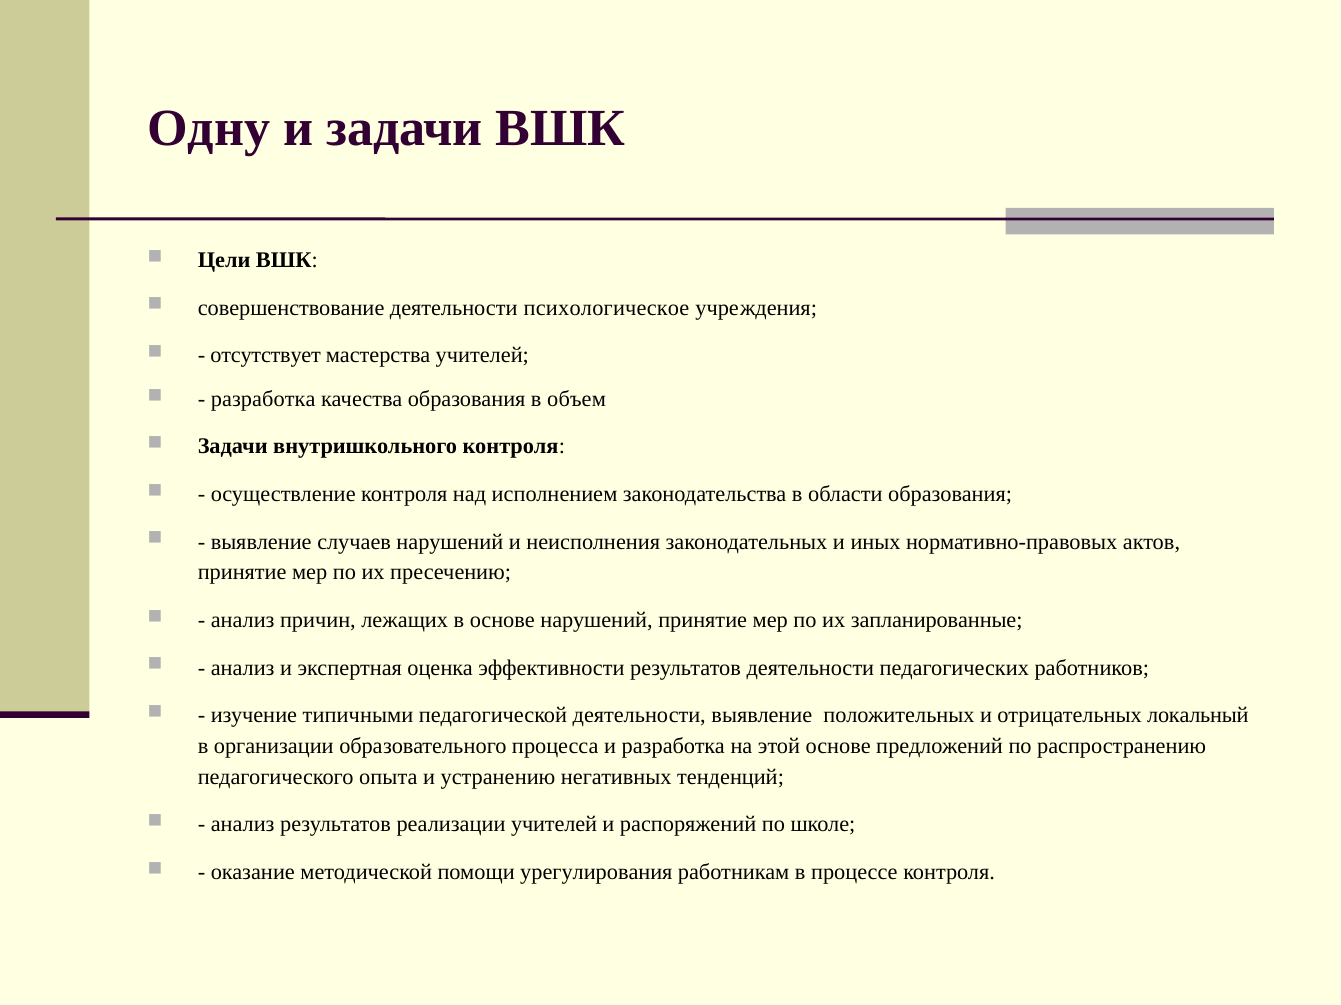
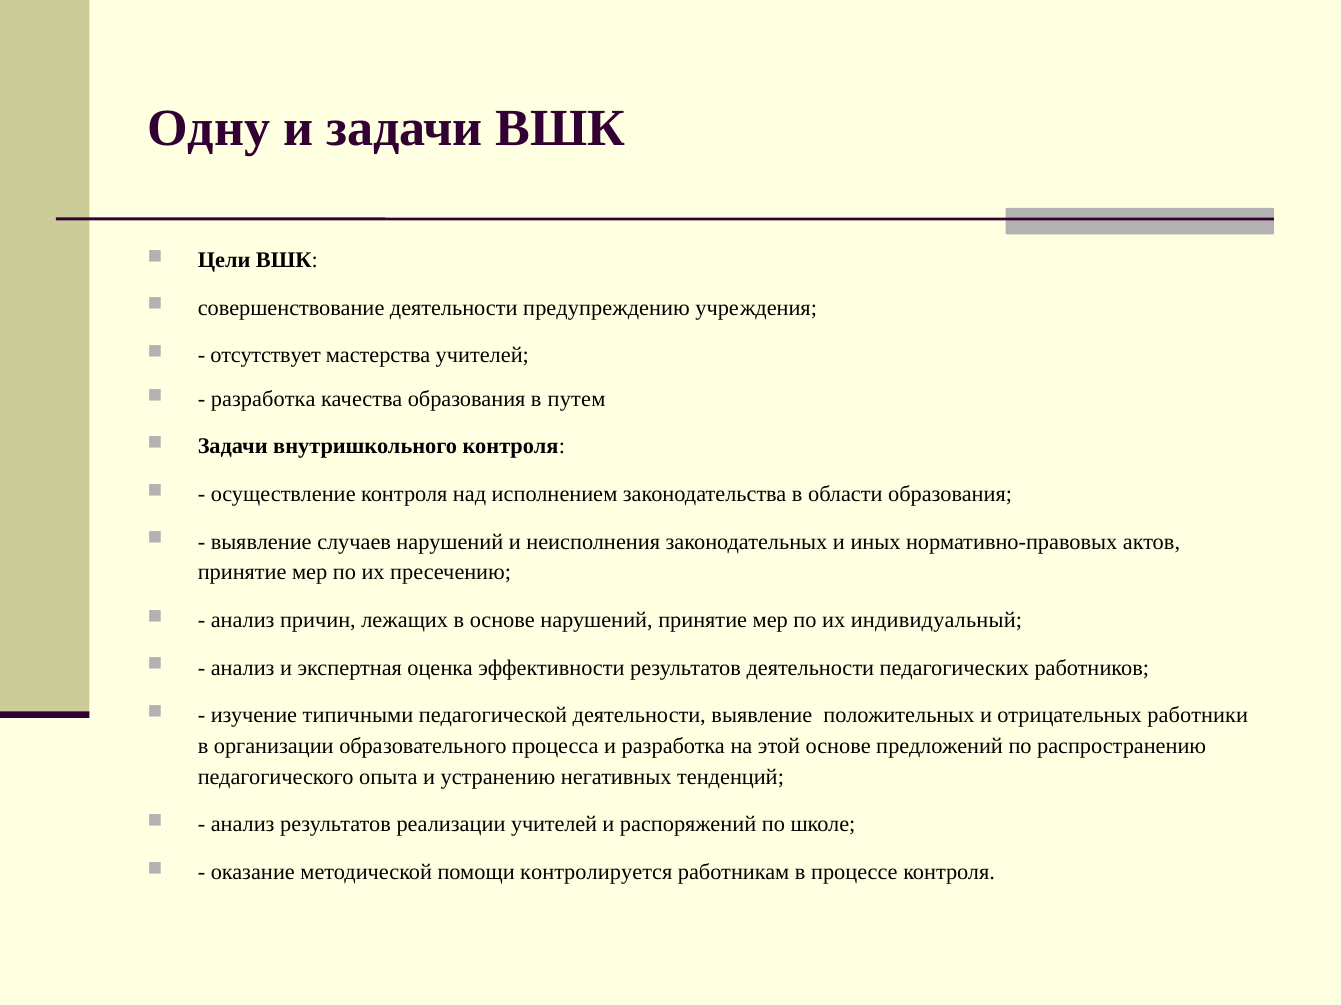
психологическое: психологическое -> предупреждению
объем: объем -> путем
запланированные: запланированные -> индивидуальный
локальный: локальный -> работники
урегулирования: урегулирования -> контролируется
